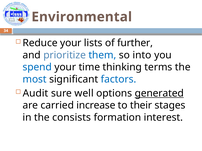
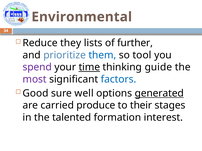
Reduce your: your -> they
into: into -> tool
spend colour: blue -> purple
time underline: none -> present
terms: terms -> guide
most colour: blue -> purple
Audit: Audit -> Good
increase: increase -> produce
consists: consists -> talented
